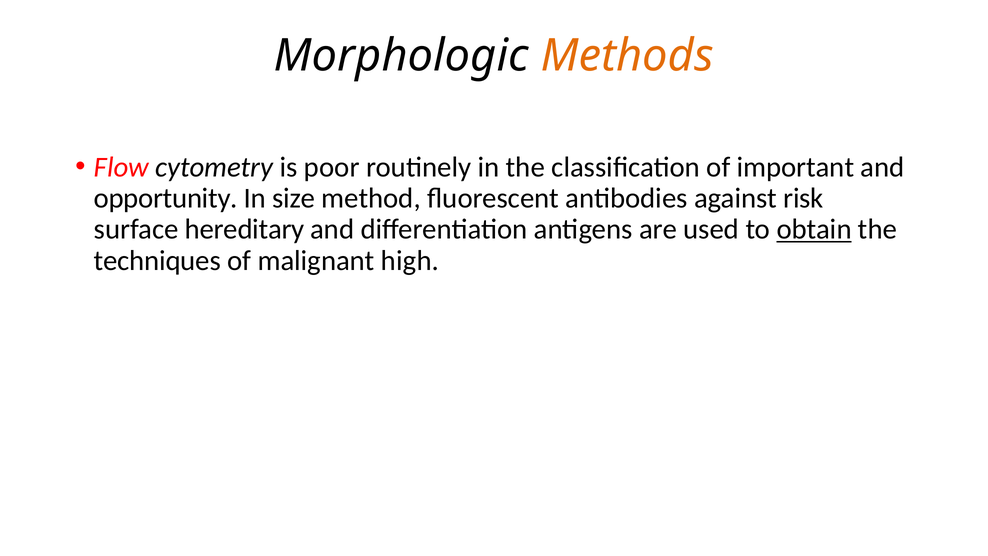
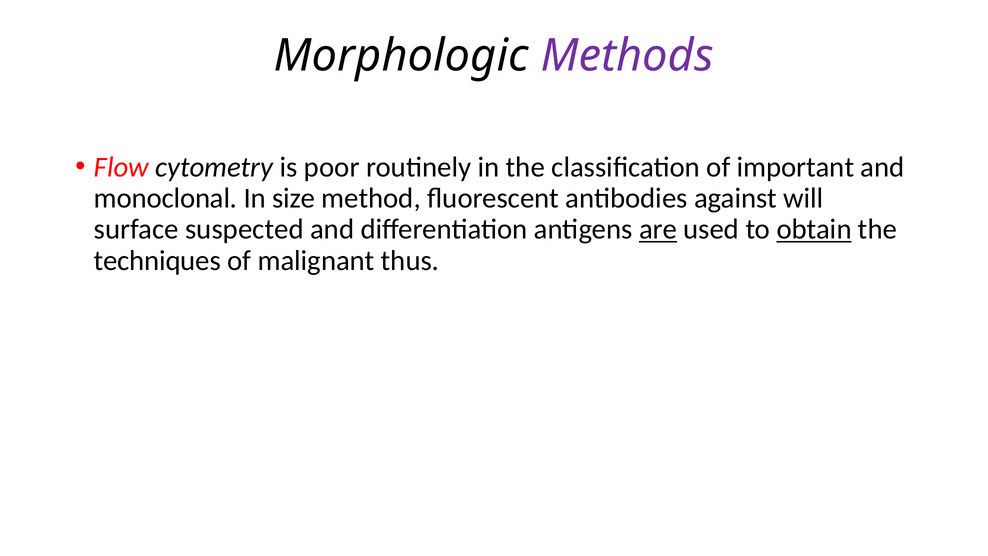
Methods colour: orange -> purple
opportunity: opportunity -> monoclonal
risk: risk -> will
hereditary: hereditary -> suspected
are underline: none -> present
high: high -> thus
